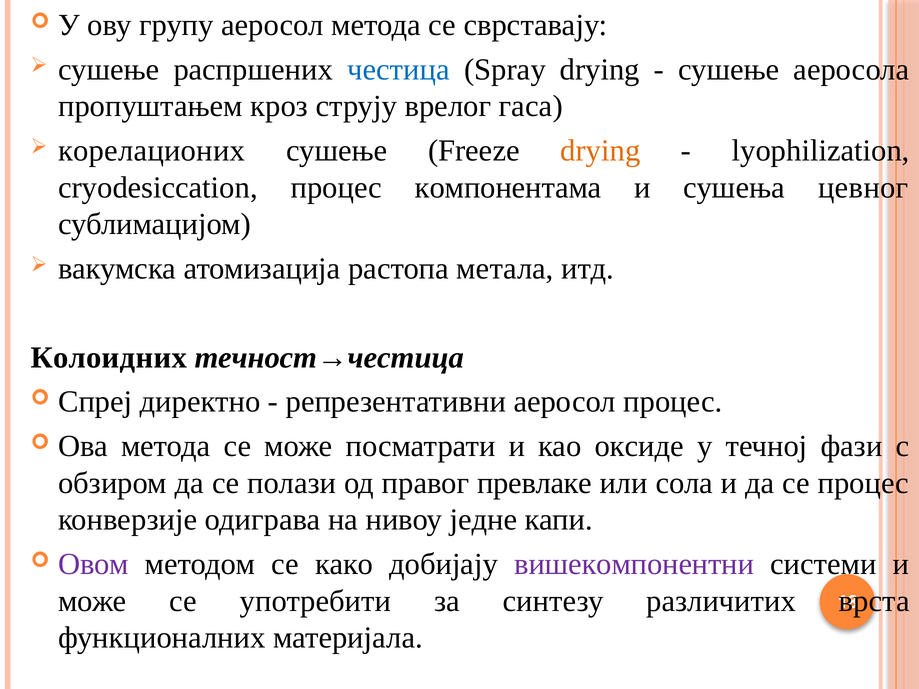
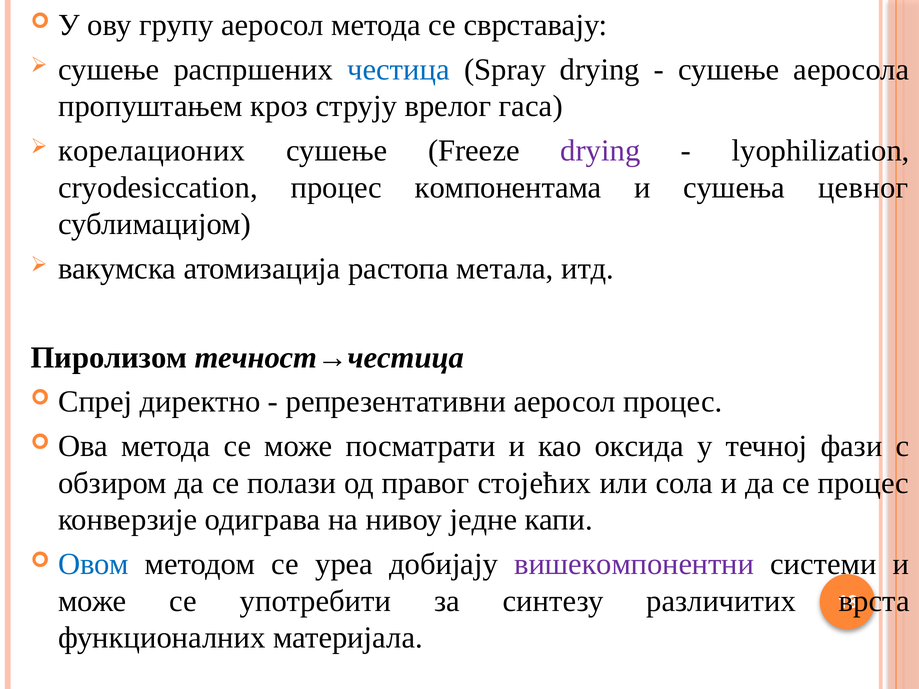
drying at (600, 151) colour: orange -> purple
Колоидних: Колоидних -> Пиролизом
оксиде: оксиде -> оксида
превлаке: превлаке -> стојећих
Овом colour: purple -> blue
како: како -> уреа
